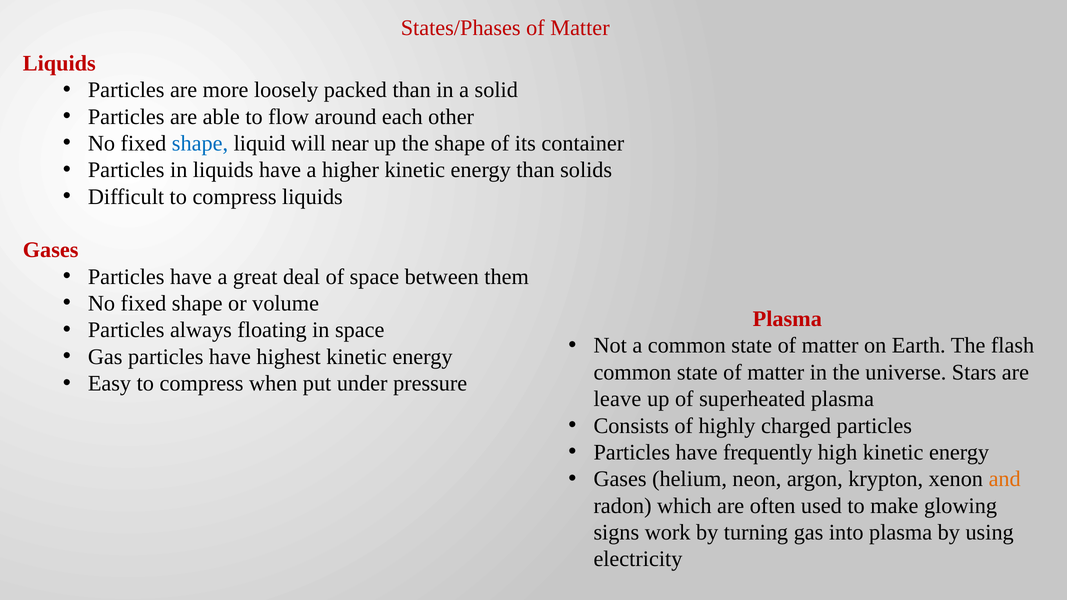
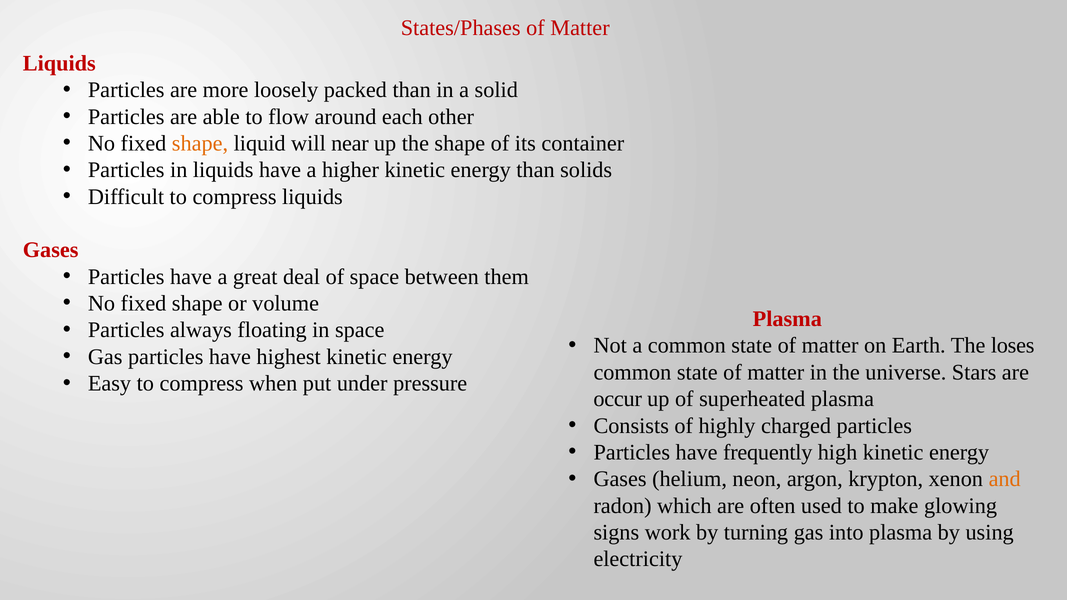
shape at (200, 143) colour: blue -> orange
flash: flash -> loses
leave: leave -> occur
